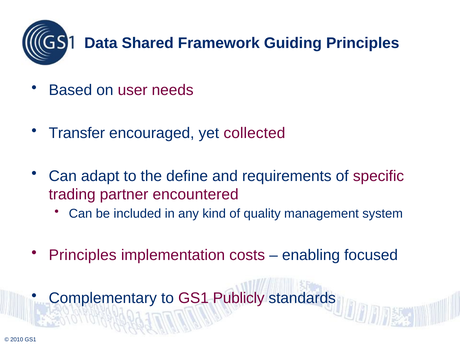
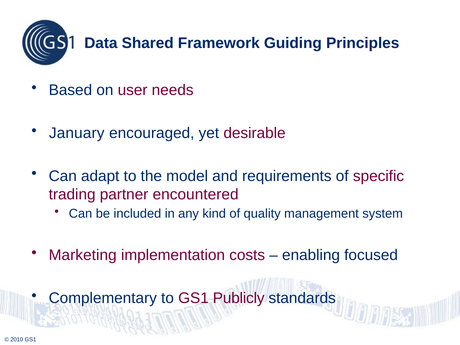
Transfer: Transfer -> January
collected: collected -> desirable
define: define -> model
Principles at (83, 255): Principles -> Marketing
